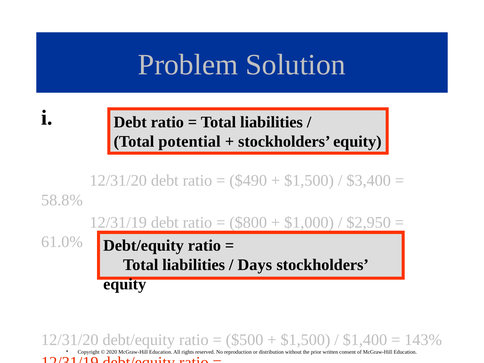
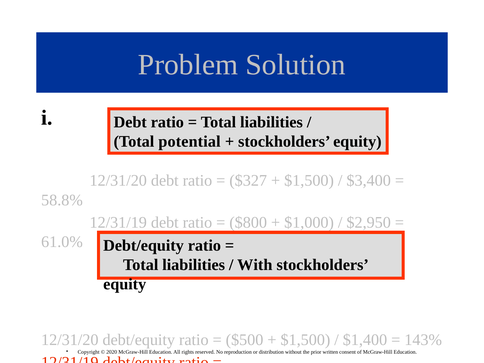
$490: $490 -> $327
Days: Days -> With
